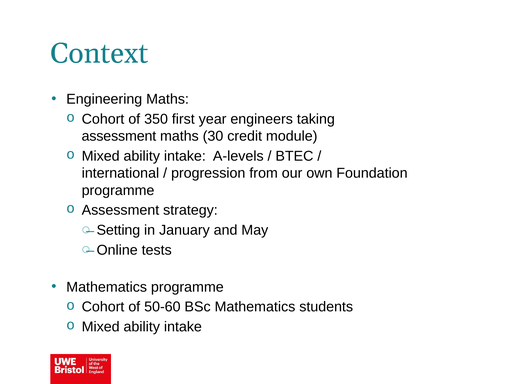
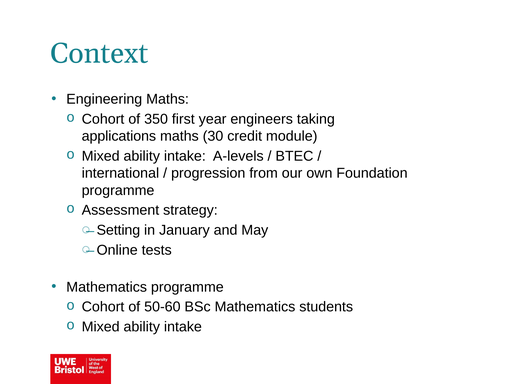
assessment at (119, 136): assessment -> applications
